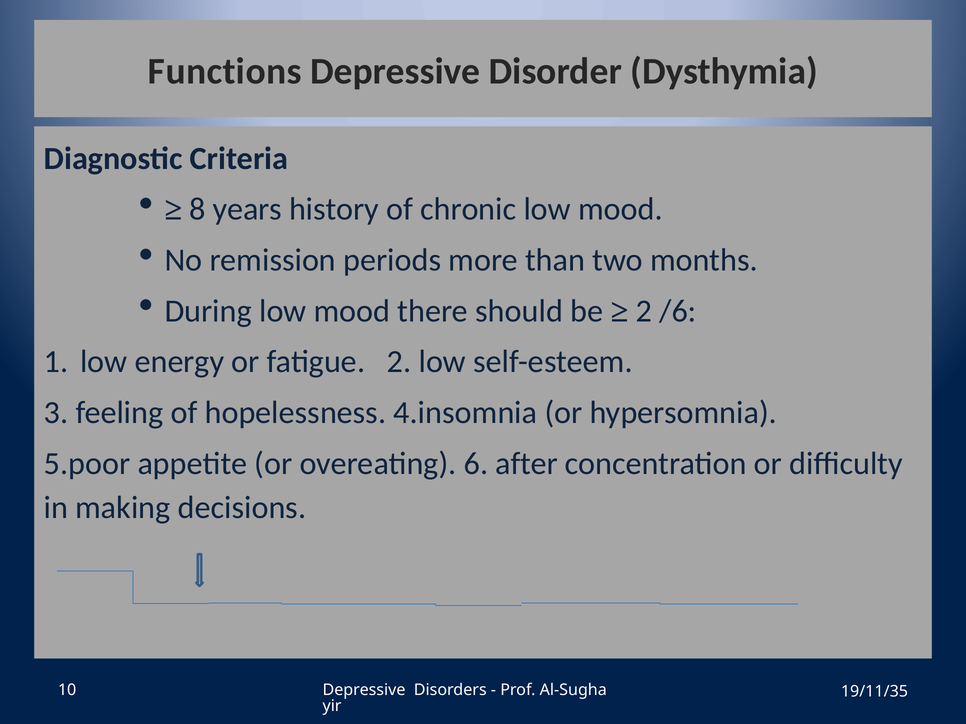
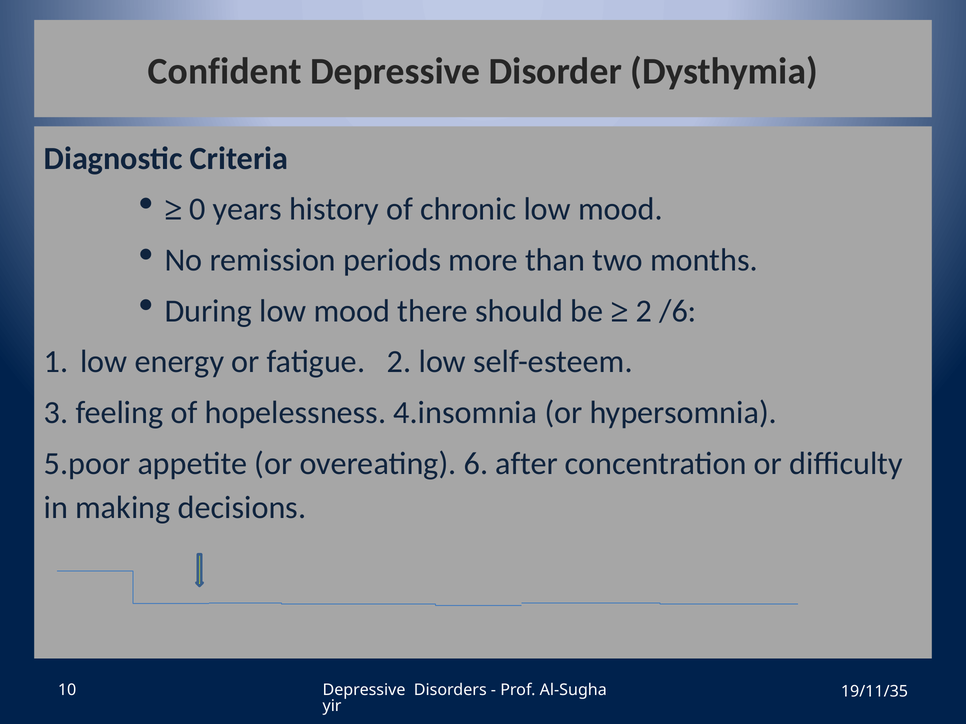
Functions: Functions -> Confident
8: 8 -> 0
